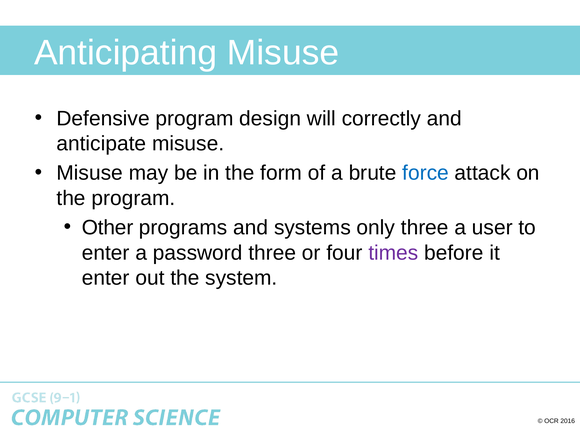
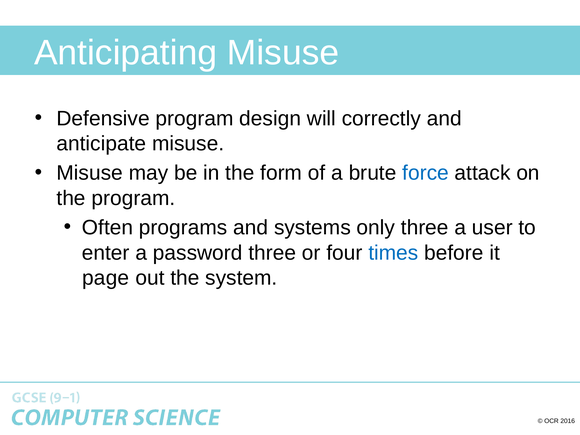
Other: Other -> Often
times colour: purple -> blue
enter at (106, 278): enter -> page
